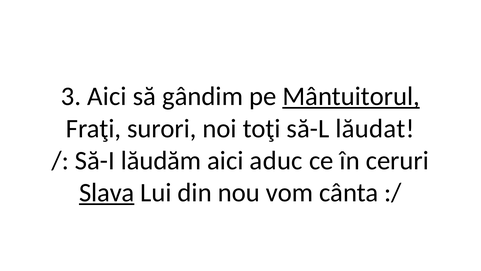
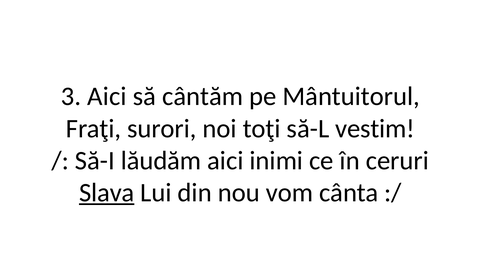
gândim: gândim -> cântăm
Mântuitorul underline: present -> none
lăudat: lăudat -> vestim
aduc: aduc -> inimi
